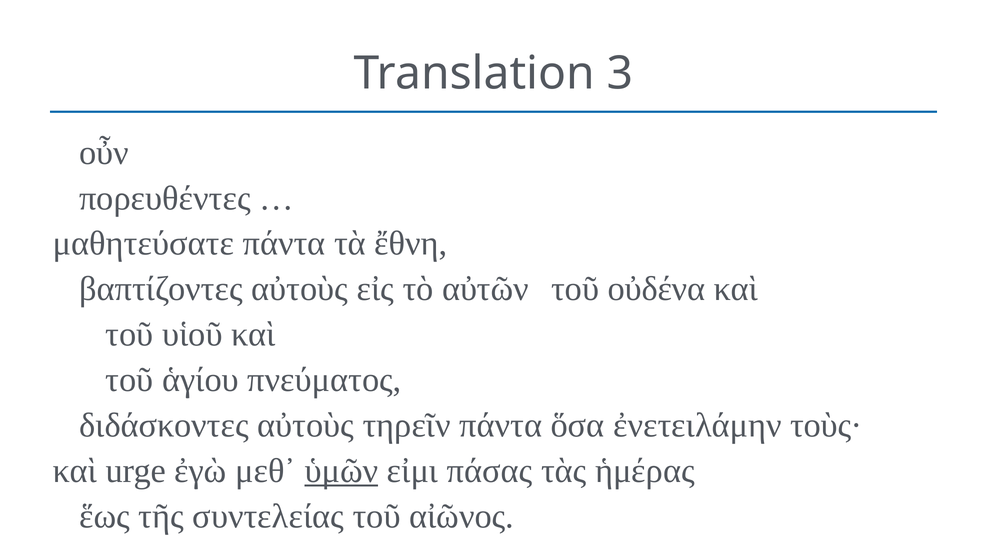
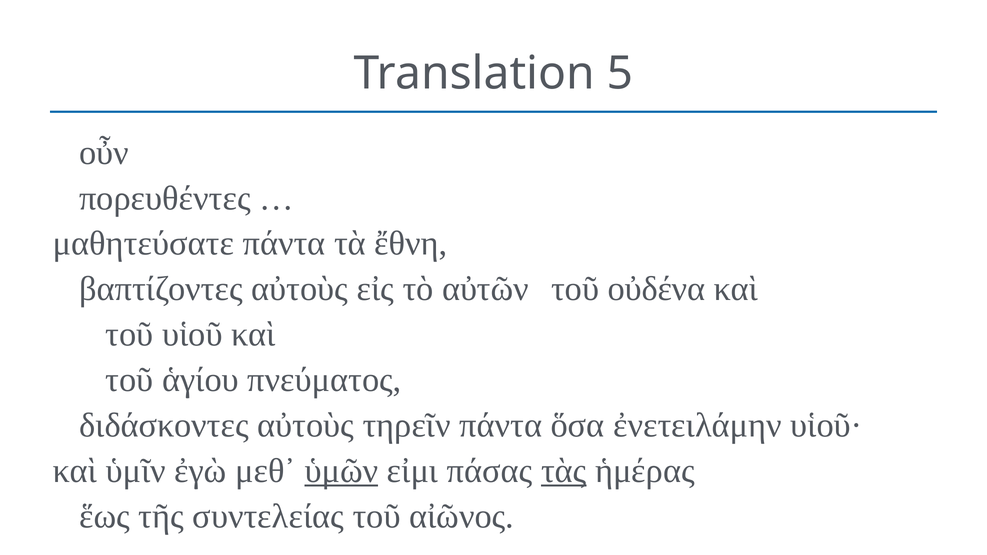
3: 3 -> 5
τοὺς·: τοὺς· -> υἱοῦ·
urge: urge -> ὑμῖν
τὰς underline: none -> present
